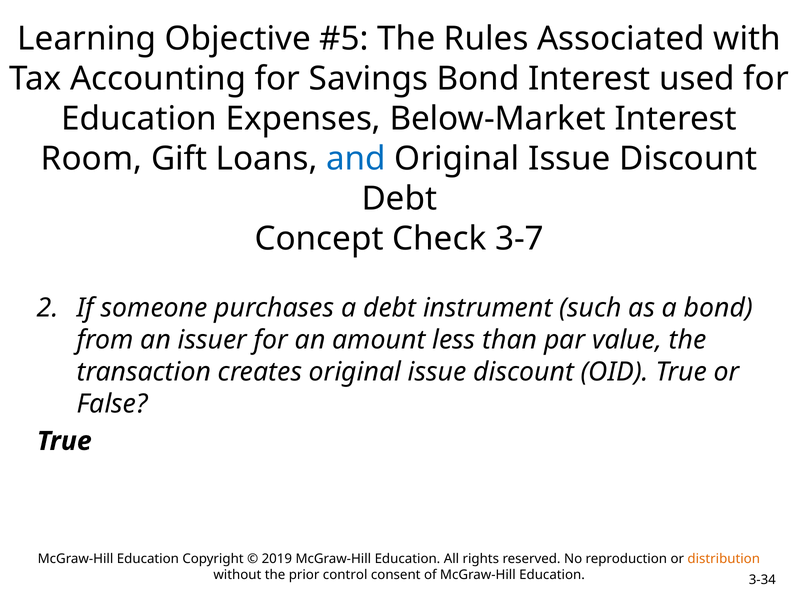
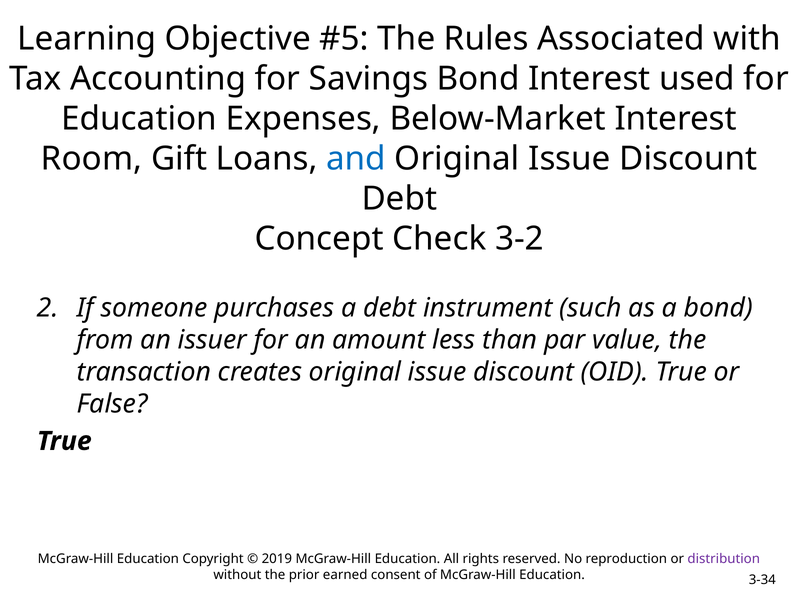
3-7: 3-7 -> 3-2
distribution colour: orange -> purple
control: control -> earned
